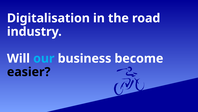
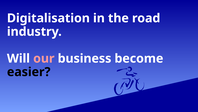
our colour: light blue -> pink
